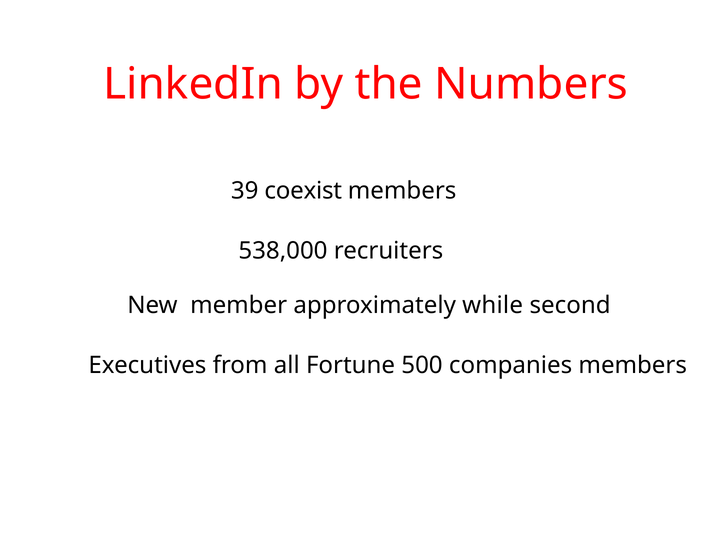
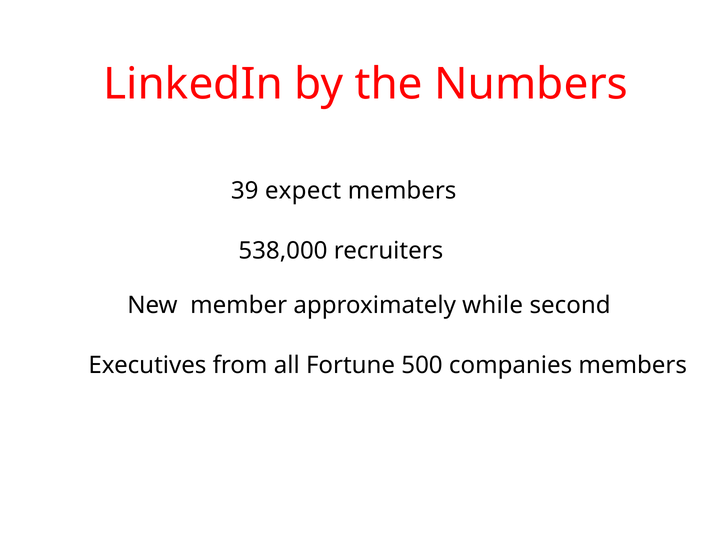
coexist: coexist -> expect
